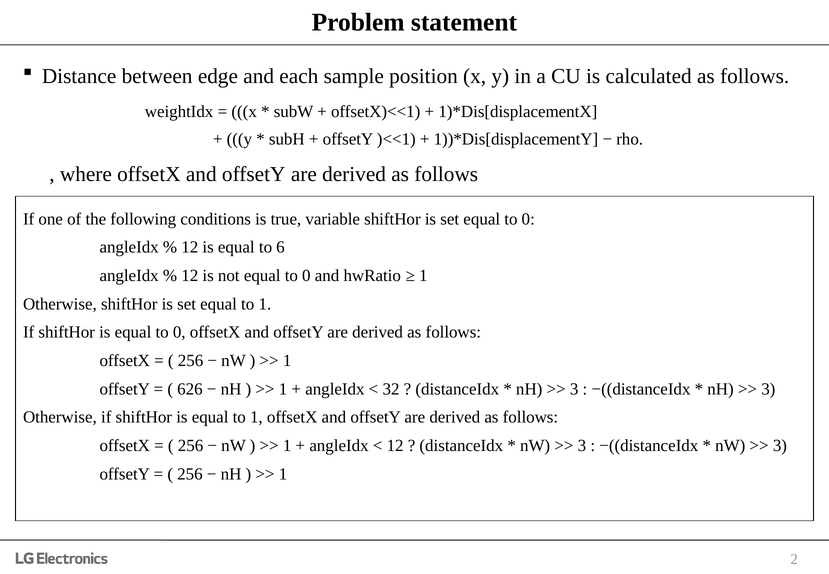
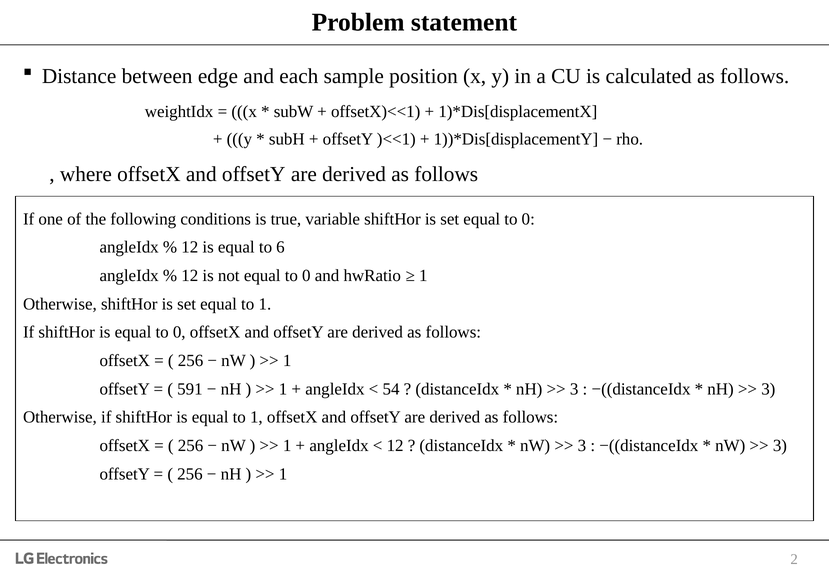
626: 626 -> 591
32: 32 -> 54
